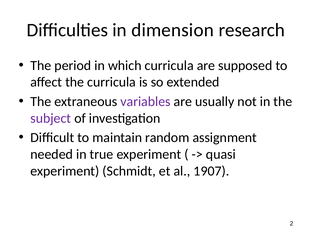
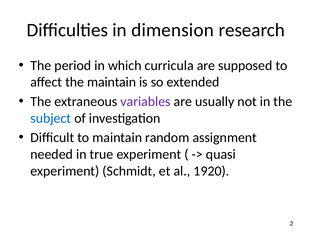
the curricula: curricula -> maintain
subject colour: purple -> blue
1907: 1907 -> 1920
